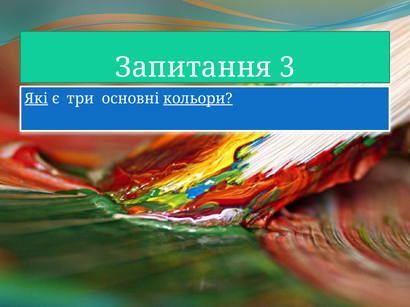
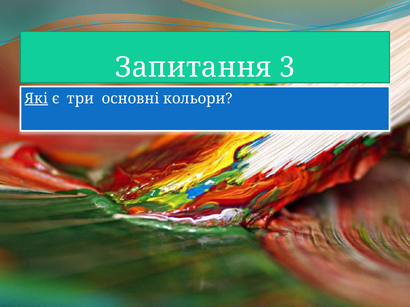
кольори underline: present -> none
